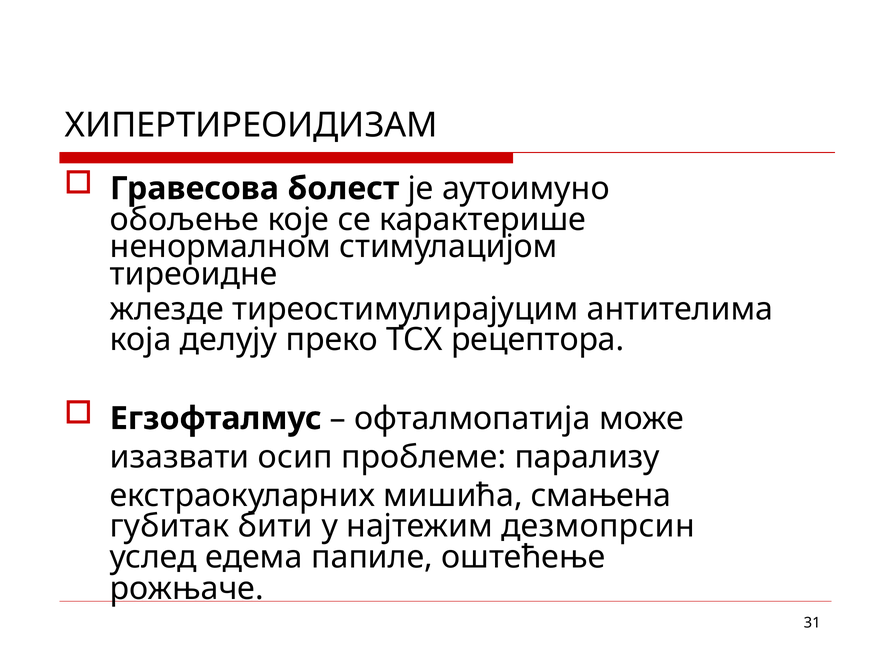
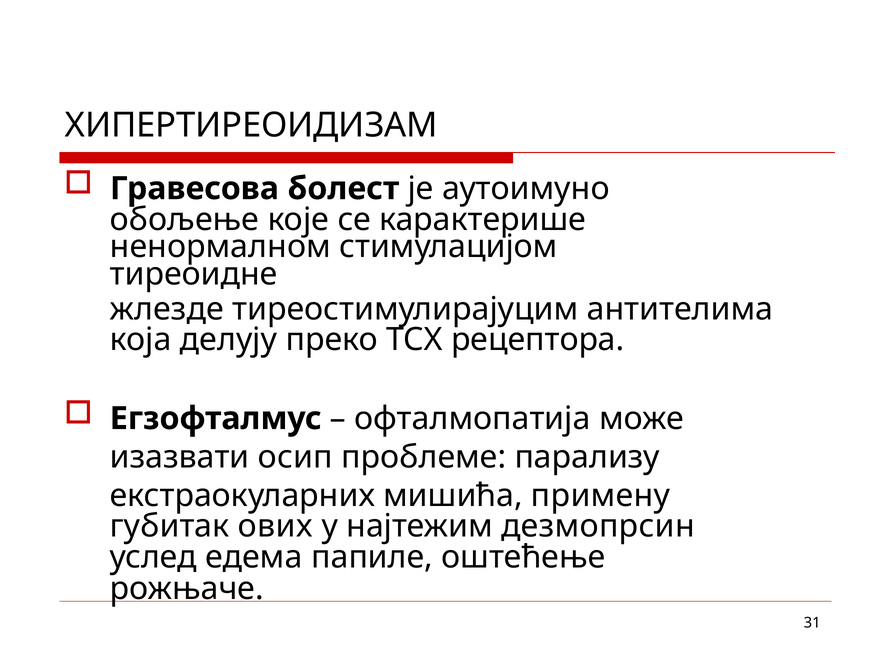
смањена: смањена -> примену
бити: бити -> ових
